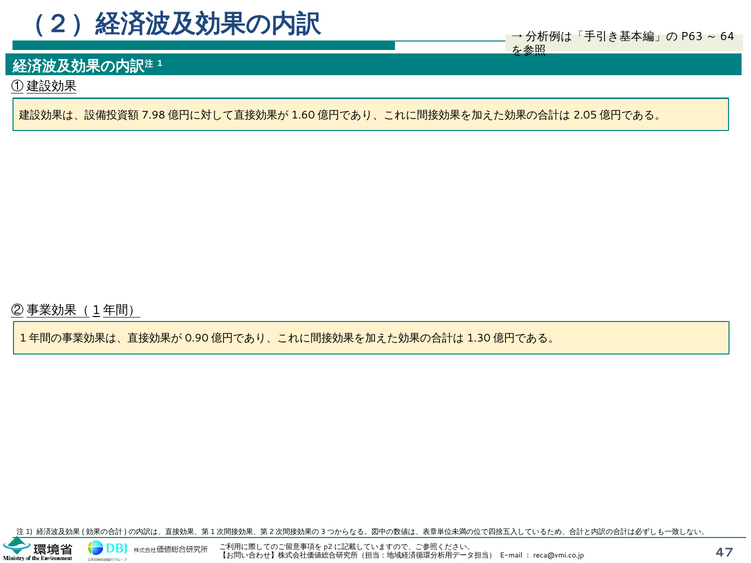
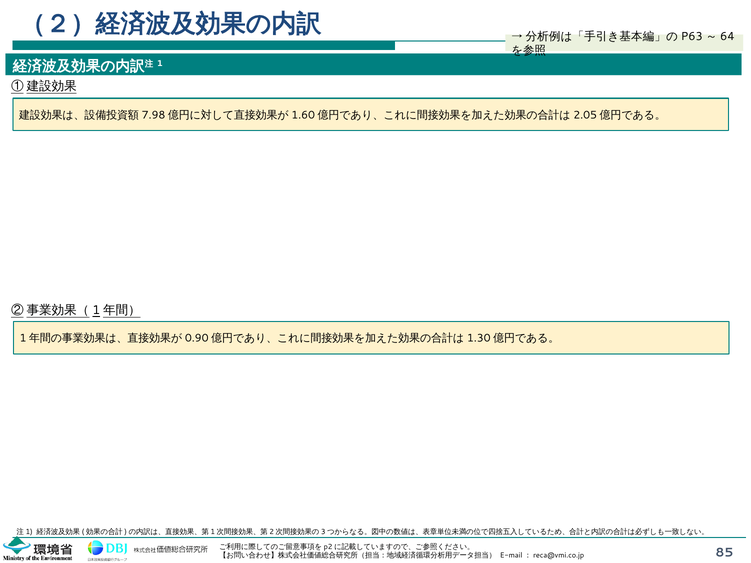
47: 47 -> 85
